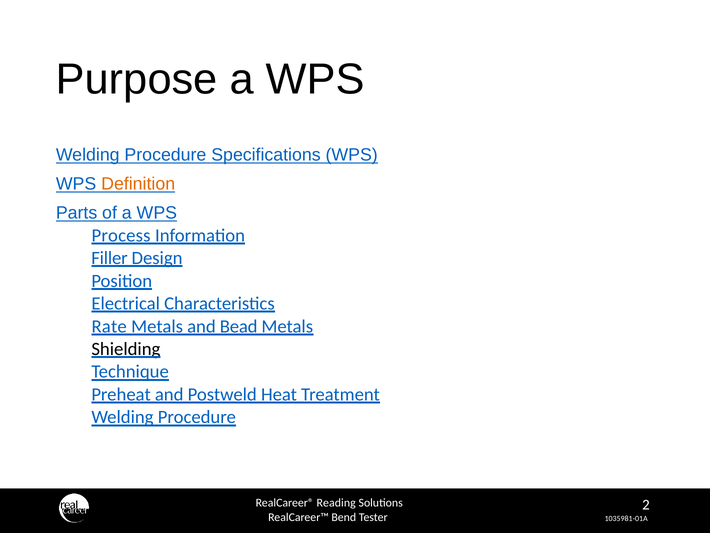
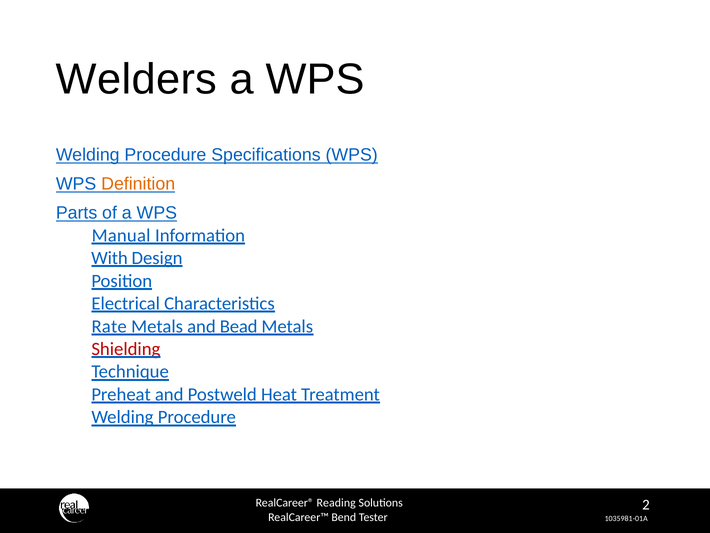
Purpose: Purpose -> Welders
Process: Process -> Manual
Filler: Filler -> With
Shielding colour: black -> red
